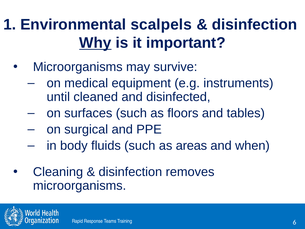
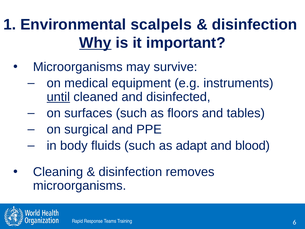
until underline: none -> present
areas: areas -> adapt
when: when -> blood
